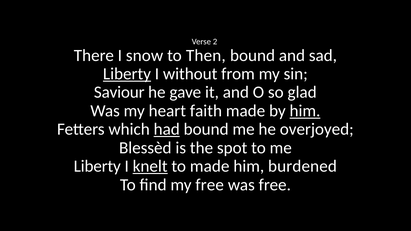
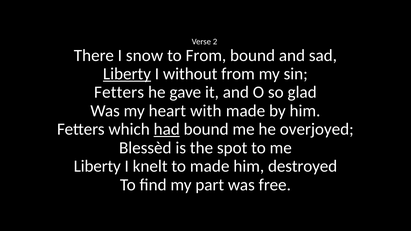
to Then: Then -> From
Saviour at (119, 92): Saviour -> Fetters
faith: faith -> with
him at (305, 111) underline: present -> none
knelt underline: present -> none
burdened: burdened -> destroyed
my free: free -> part
